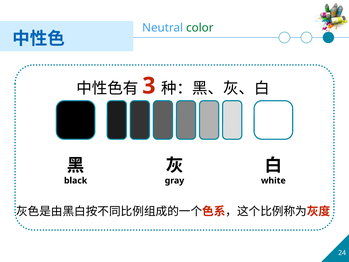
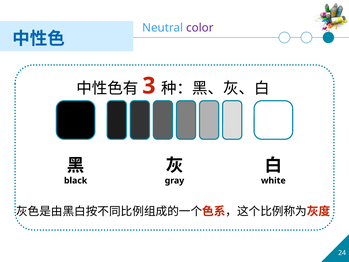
color colour: green -> purple
